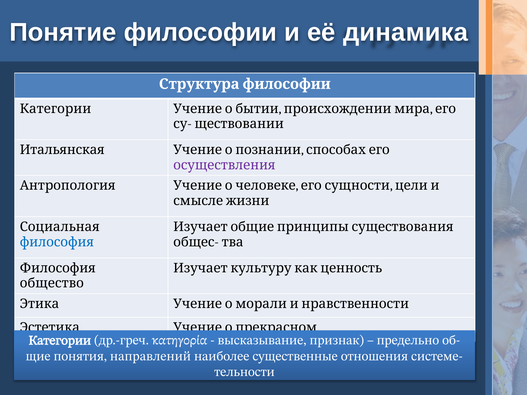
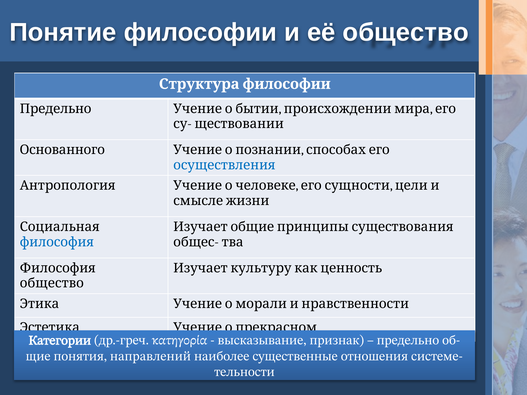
её динамика: динамика -> общество
Категории at (56, 109): Категории -> Предельно
Итальянская: Итальянская -> Основанного
осуществления colour: purple -> blue
